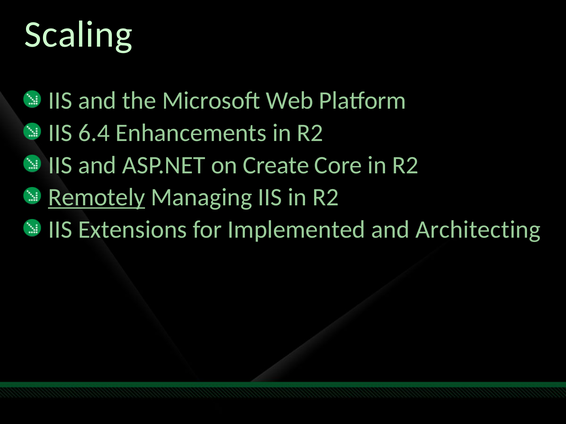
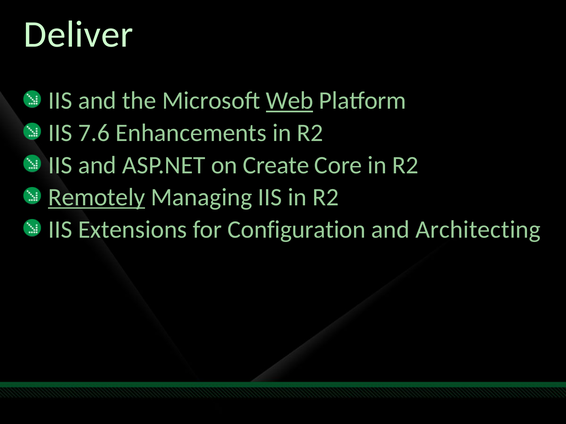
Scaling: Scaling -> Deliver
Web underline: none -> present
6.4: 6.4 -> 7.6
Implemented: Implemented -> Configuration
